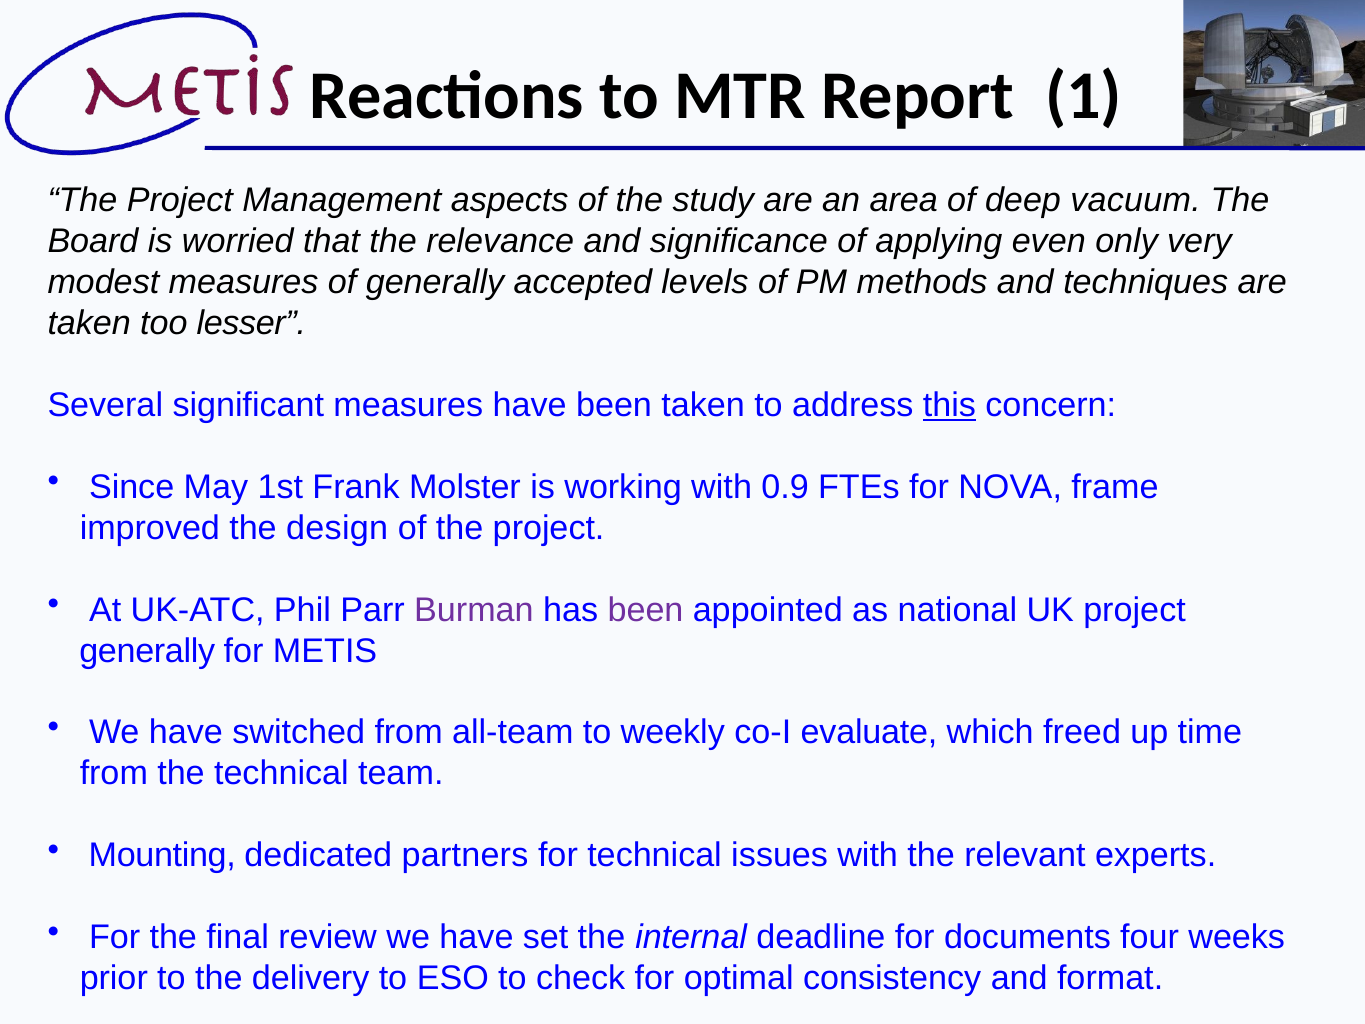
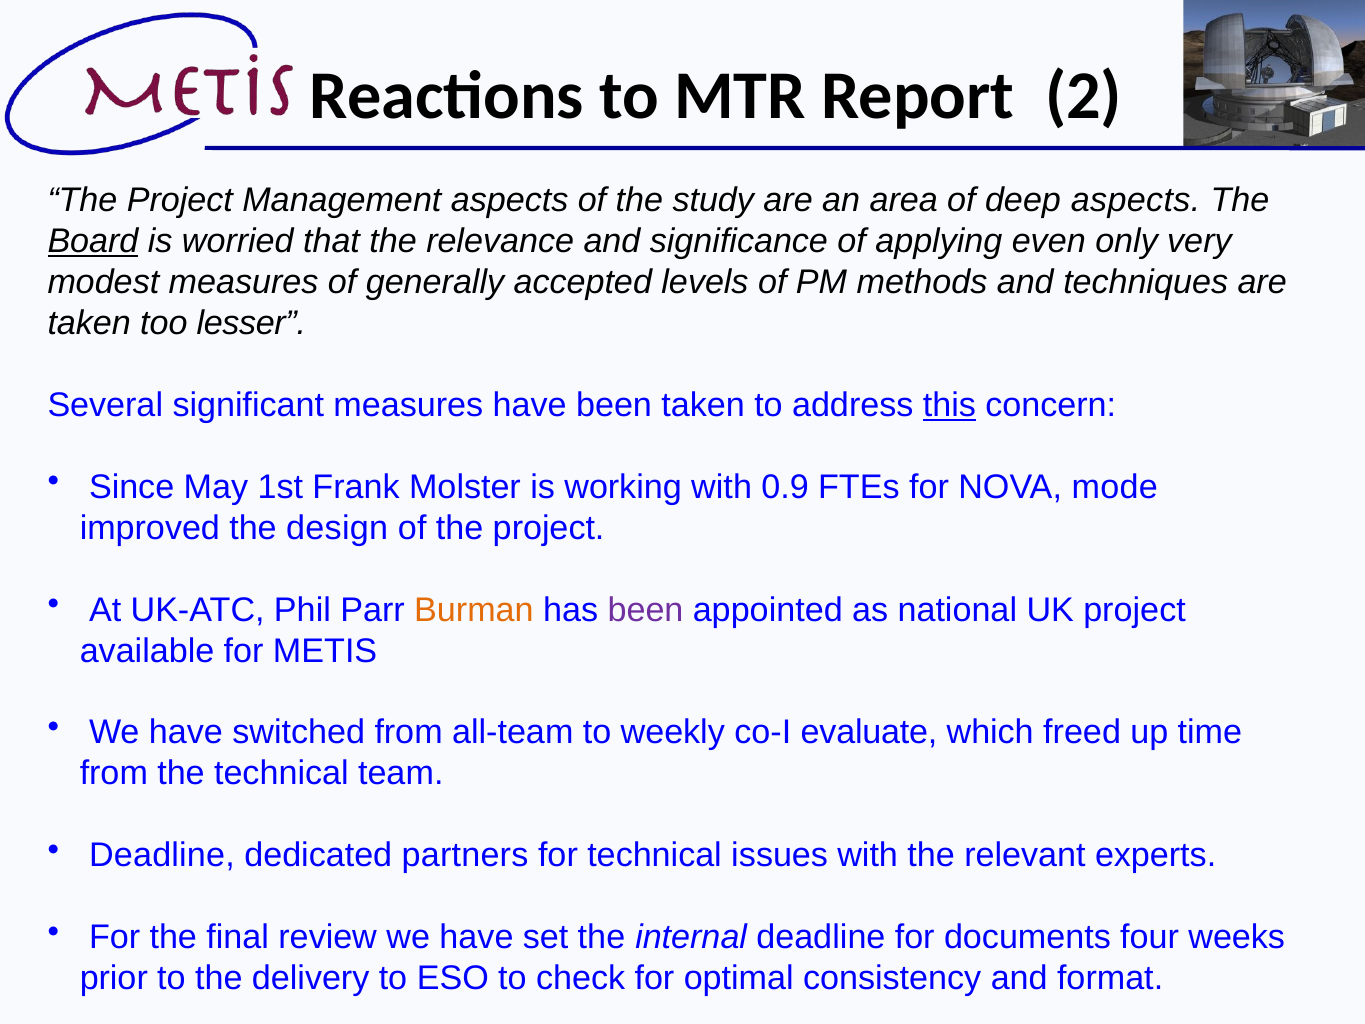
1: 1 -> 2
deep vacuum: vacuum -> aspects
Board underline: none -> present
frame: frame -> mode
Burman colour: purple -> orange
generally at (147, 651): generally -> available
Mounting at (162, 855): Mounting -> Deadline
